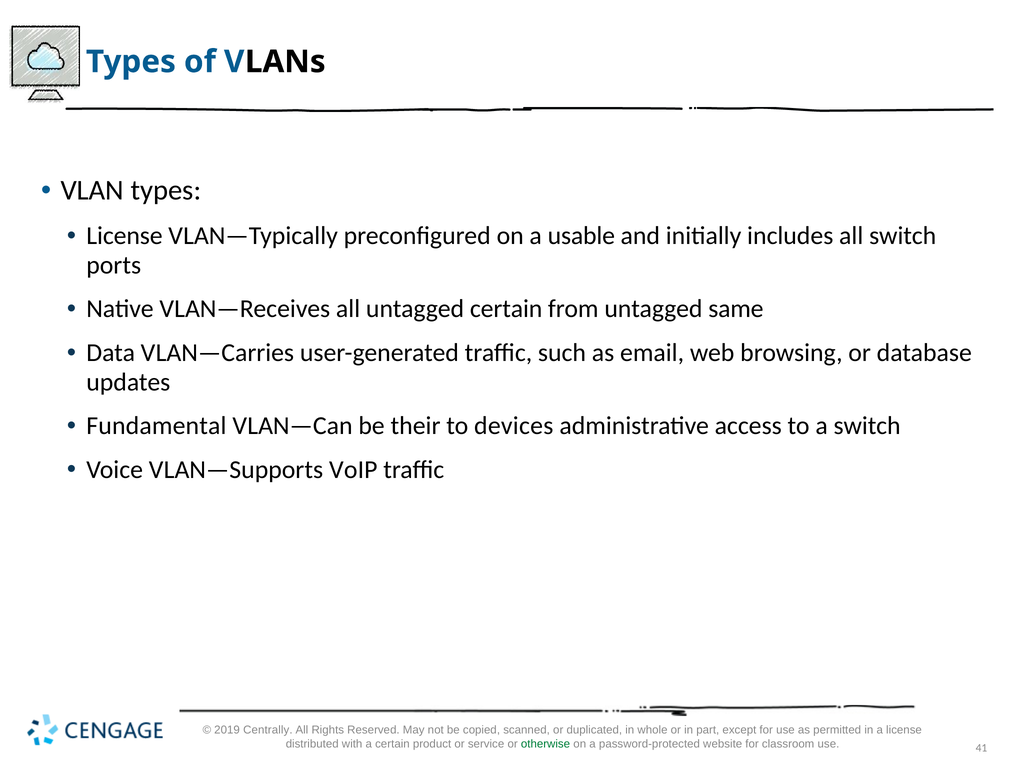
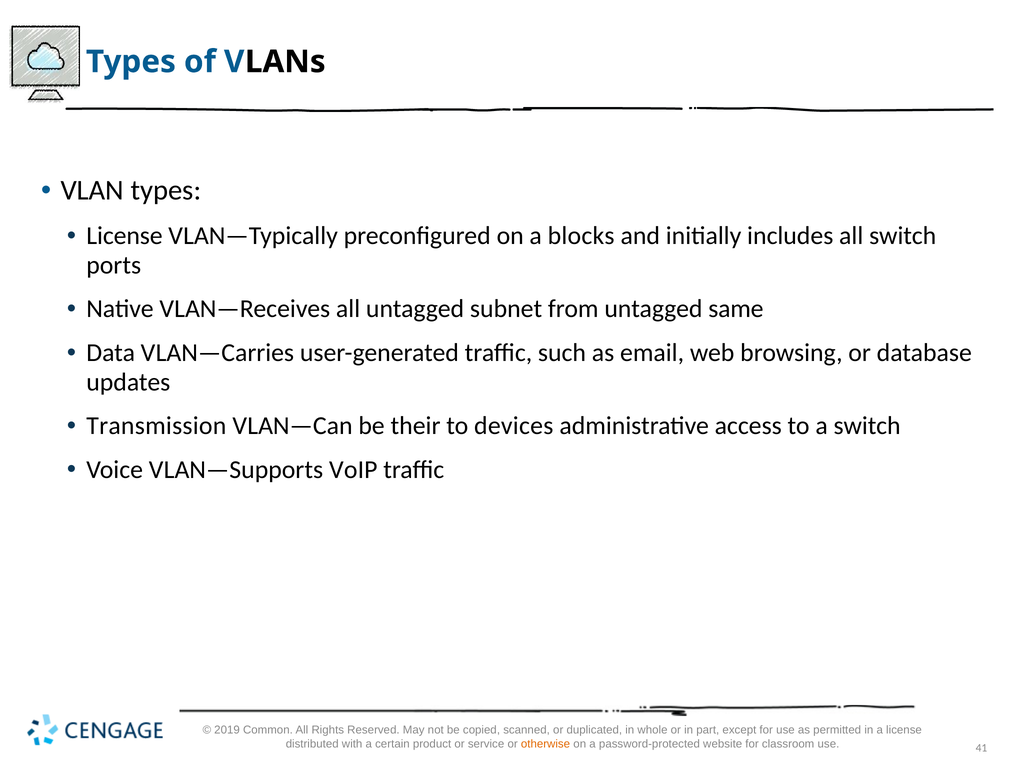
usable: usable -> blocks
untagged certain: certain -> subnet
Fundamental: Fundamental -> Transmission
Centrally: Centrally -> Common
otherwise colour: green -> orange
